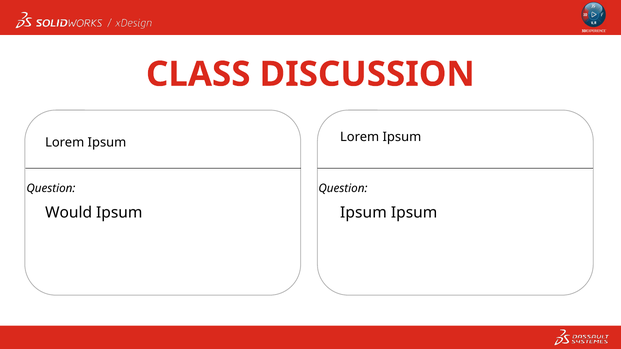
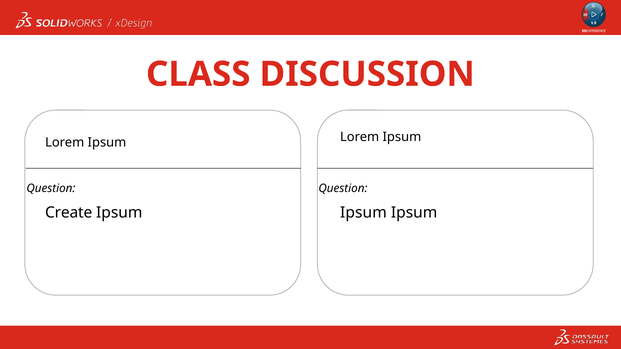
Would: Would -> Create
